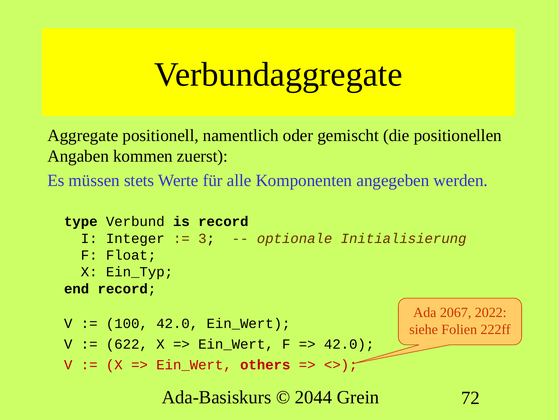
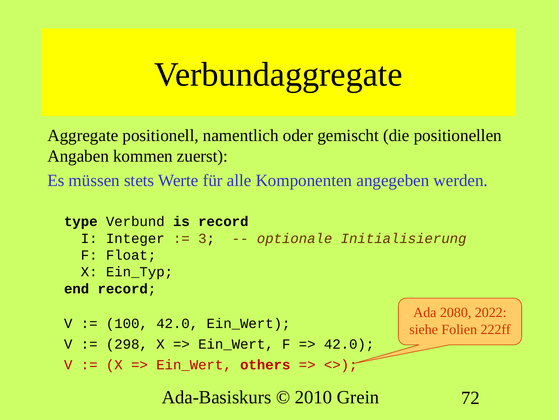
2067: 2067 -> 2080
622: 622 -> 298
2044: 2044 -> 2010
